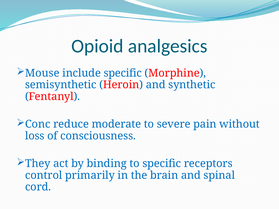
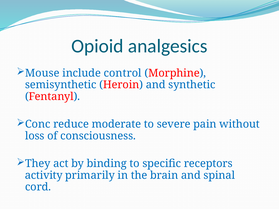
include specific: specific -> control
control: control -> activity
